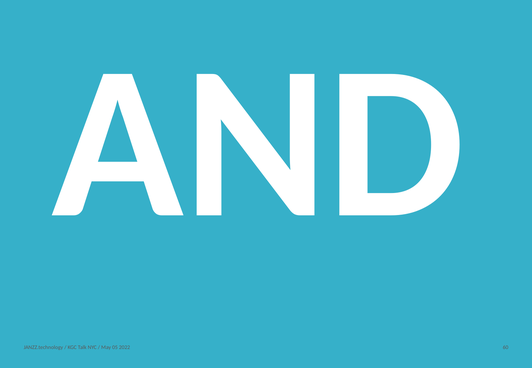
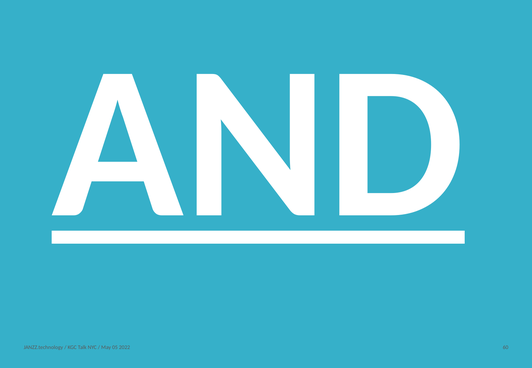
AND underline: none -> present
